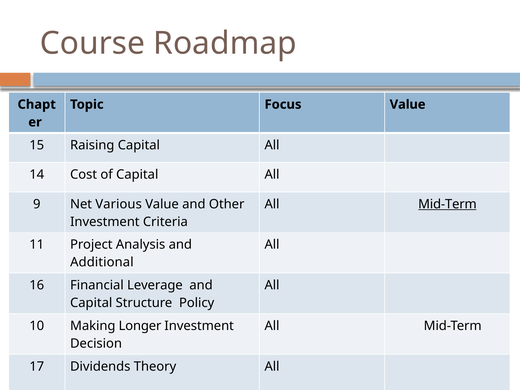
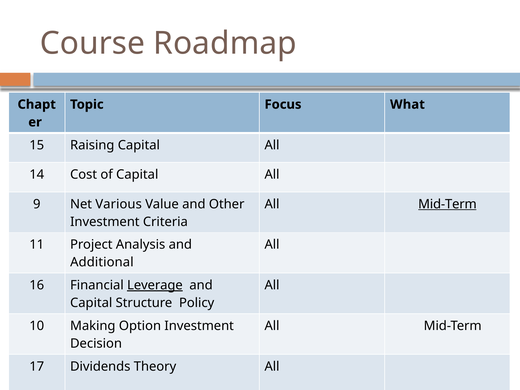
Focus Value: Value -> What
Leverage underline: none -> present
Longer: Longer -> Option
